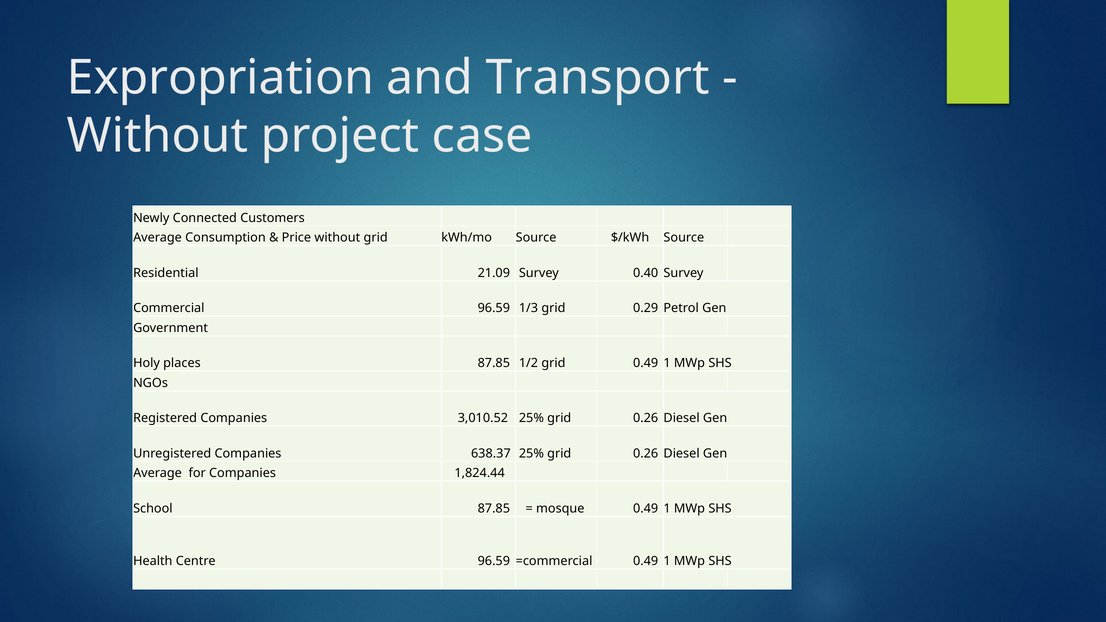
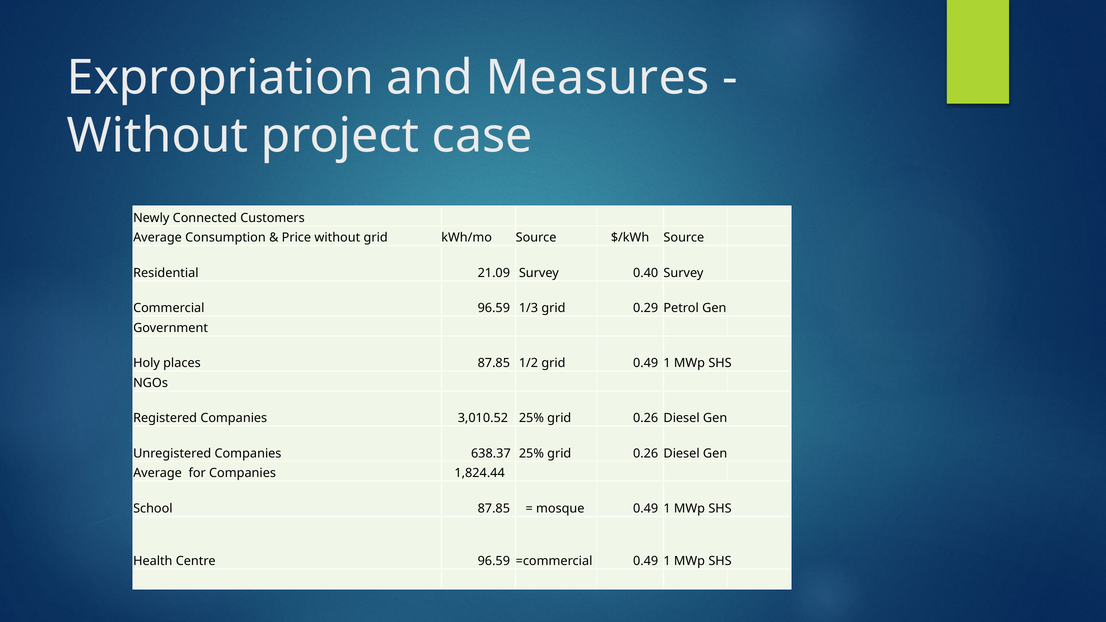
Transport: Transport -> Measures
